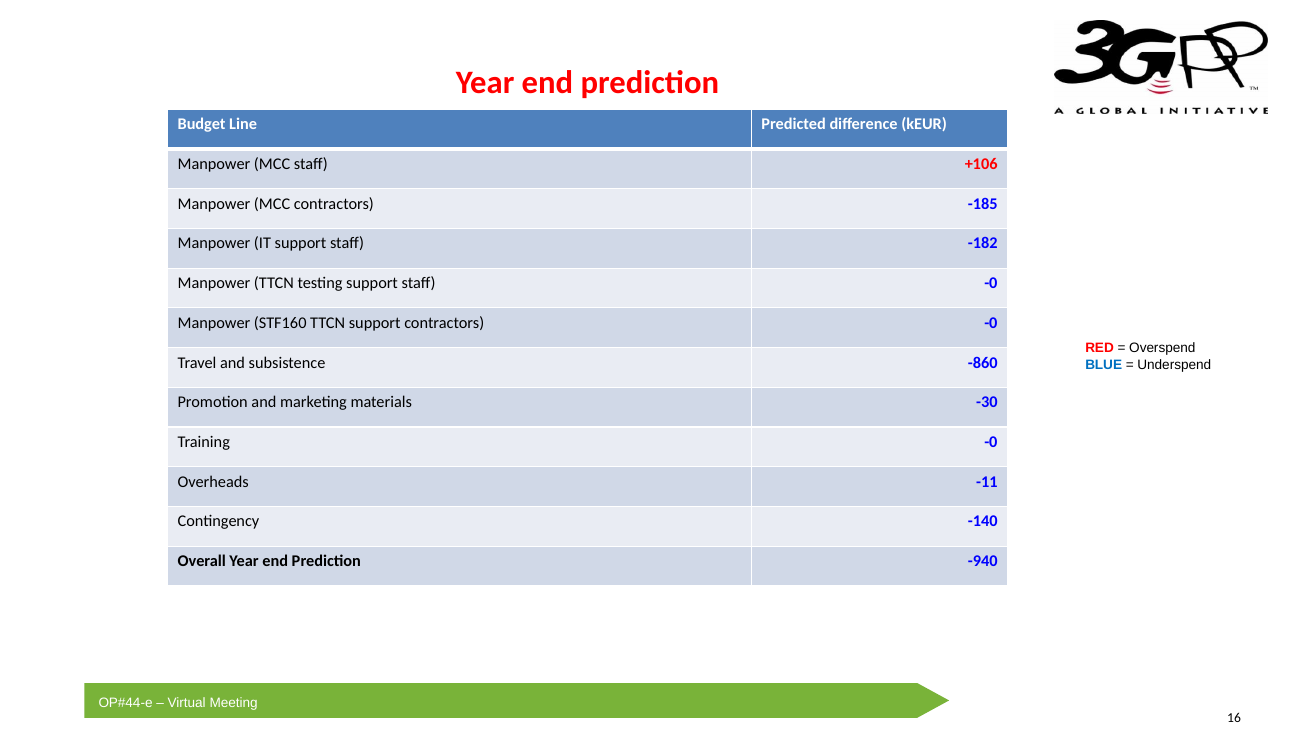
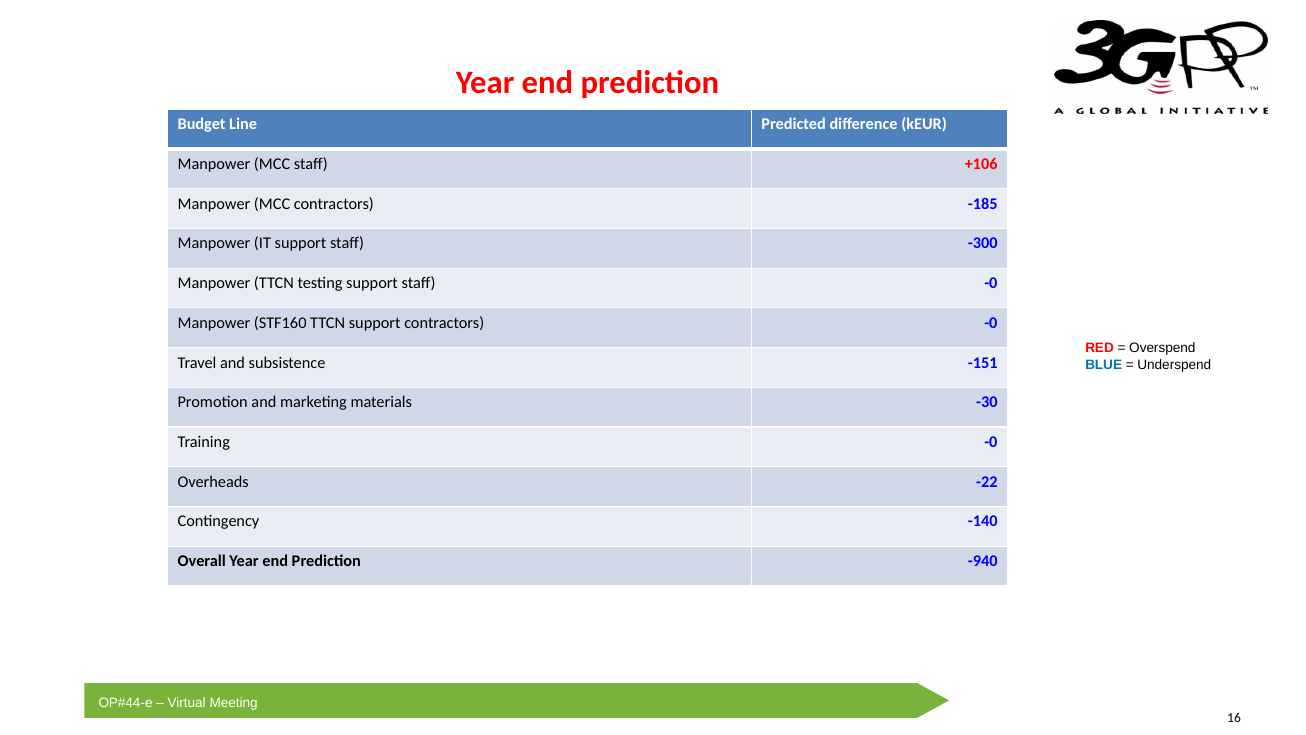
-182: -182 -> -300
-860: -860 -> -151
-11: -11 -> -22
